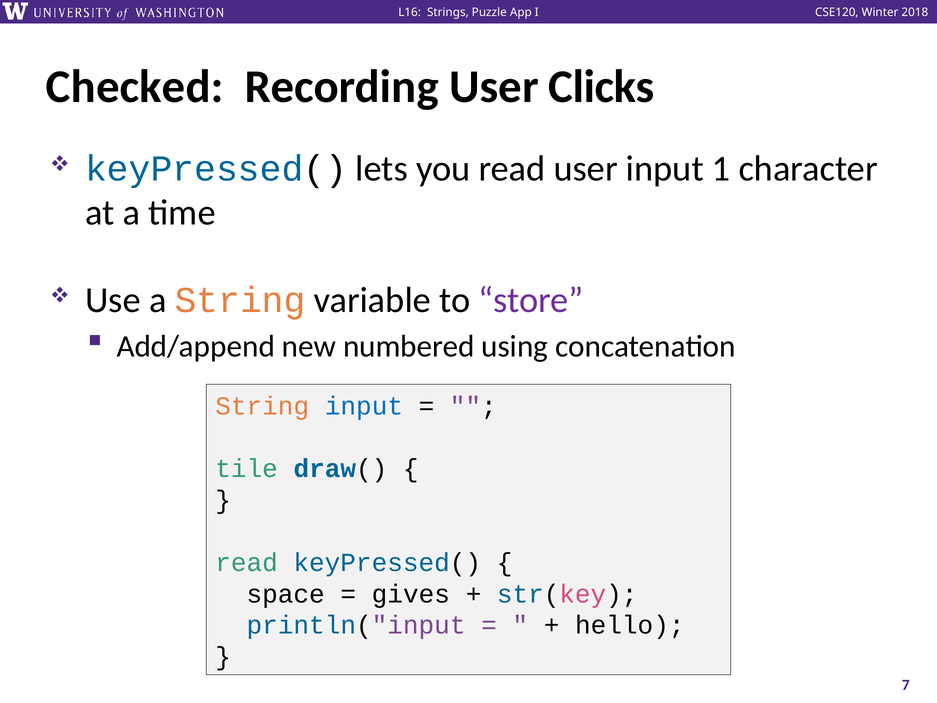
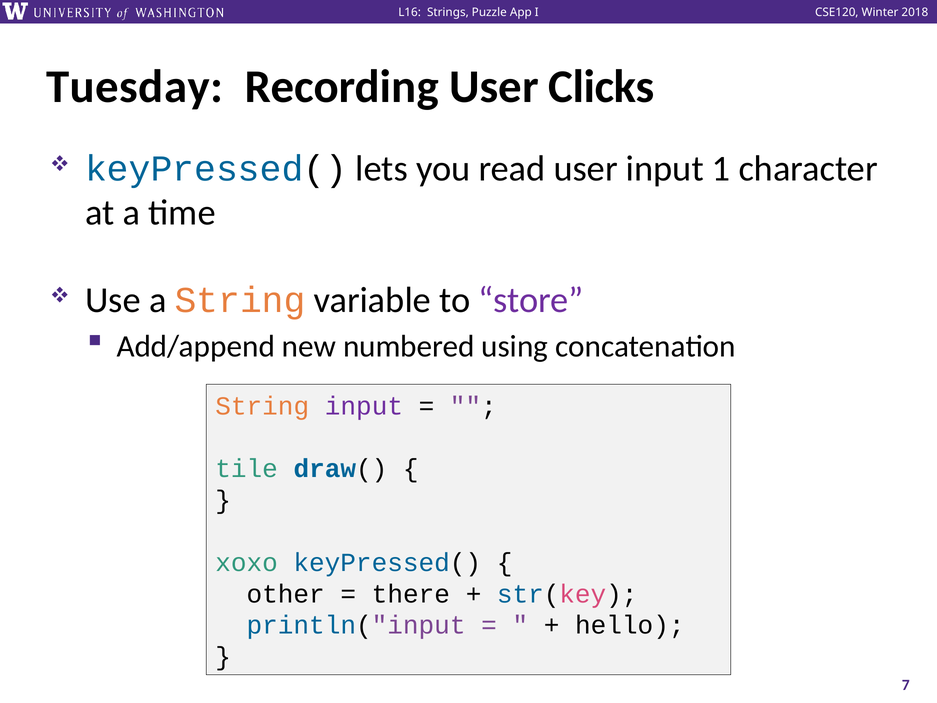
Checked: Checked -> Tuesday
input at (364, 406) colour: blue -> purple
read at (247, 562): read -> xoxo
space: space -> other
gives: gives -> there
